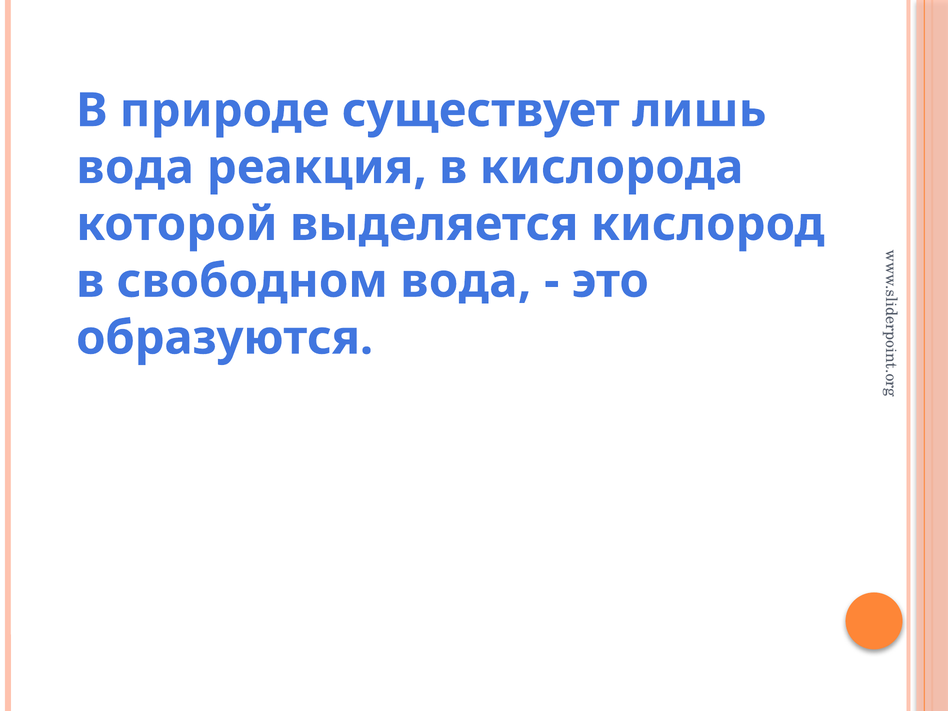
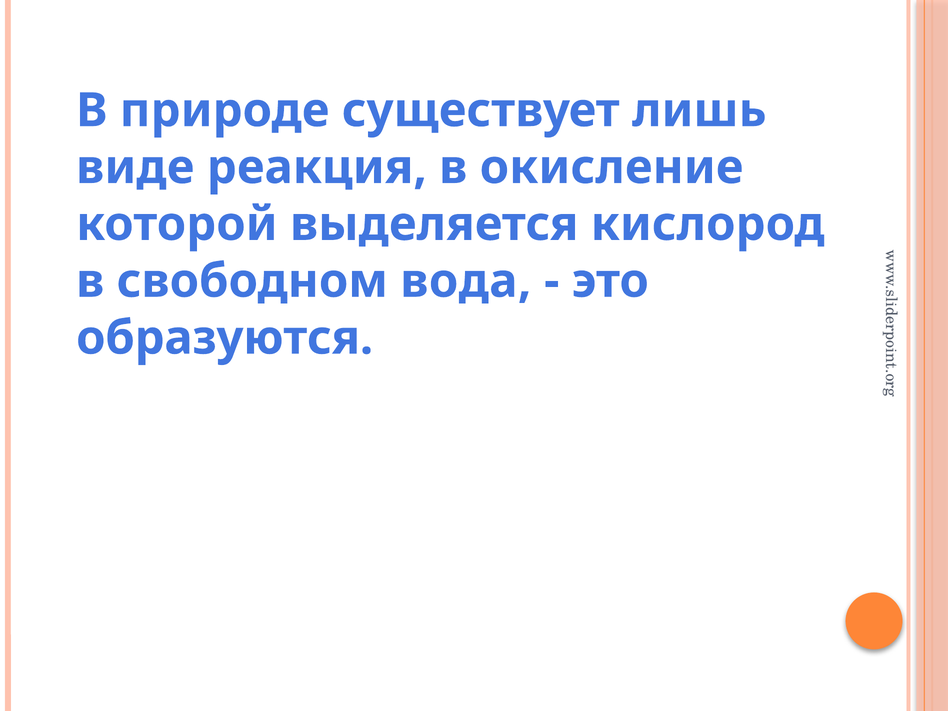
вода at (135, 167): вода -> виде
кислорода: кислорода -> окисление
